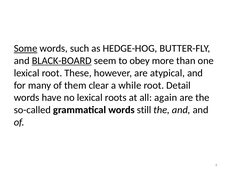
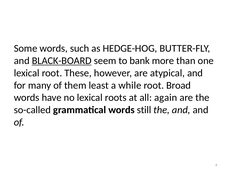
Some underline: present -> none
obey: obey -> bank
clear: clear -> least
Detail: Detail -> Broad
